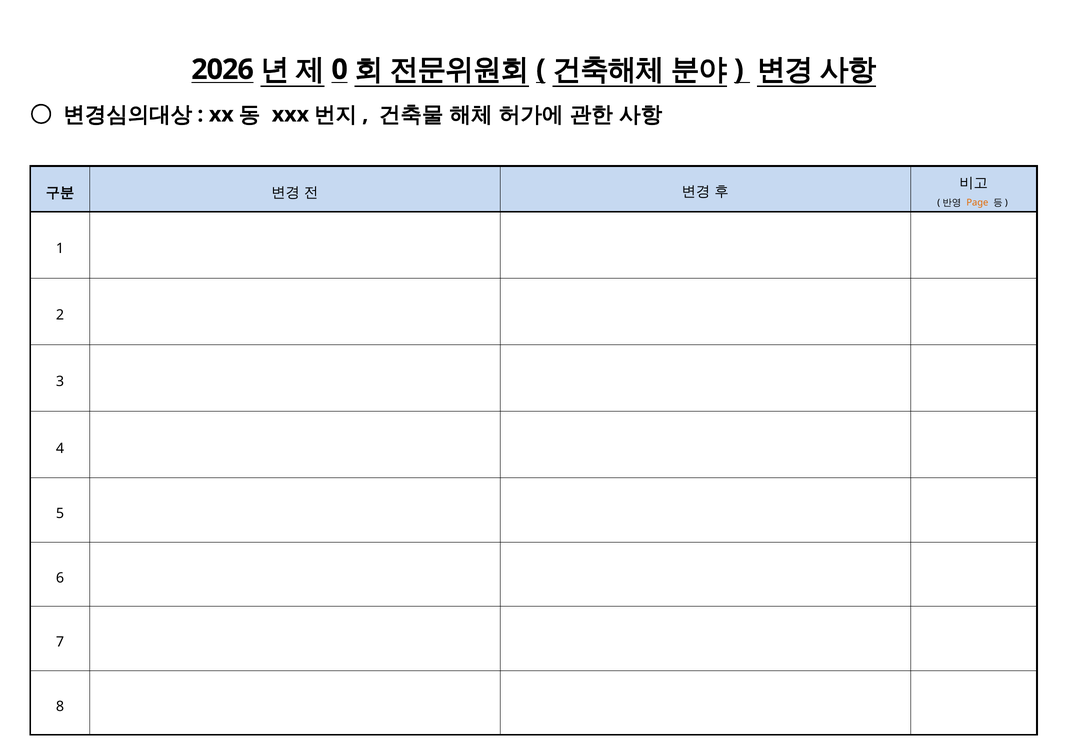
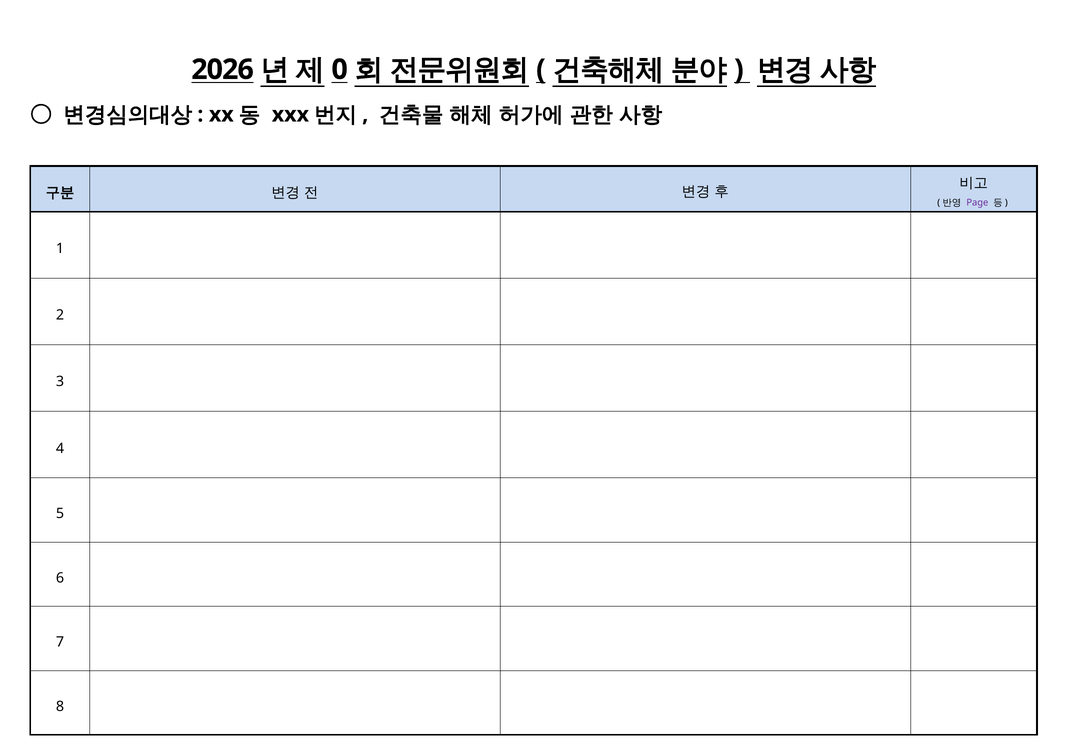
Page colour: orange -> purple
